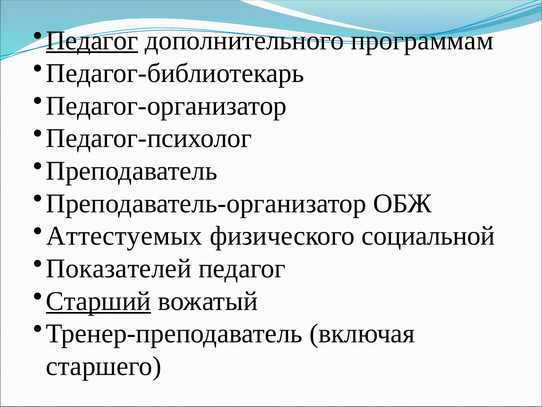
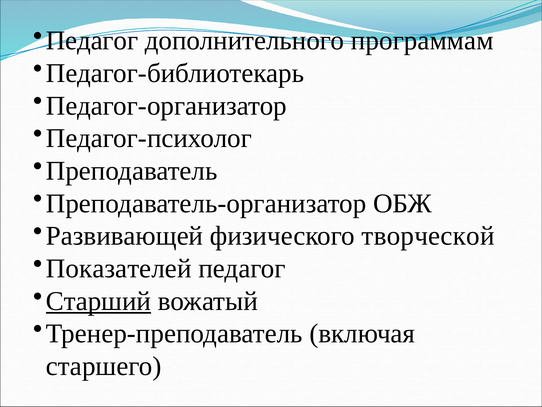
Педагог at (92, 41) underline: present -> none
Аттестуемых: Аттестуемых -> Развивающей
социальной: социальной -> творческой
